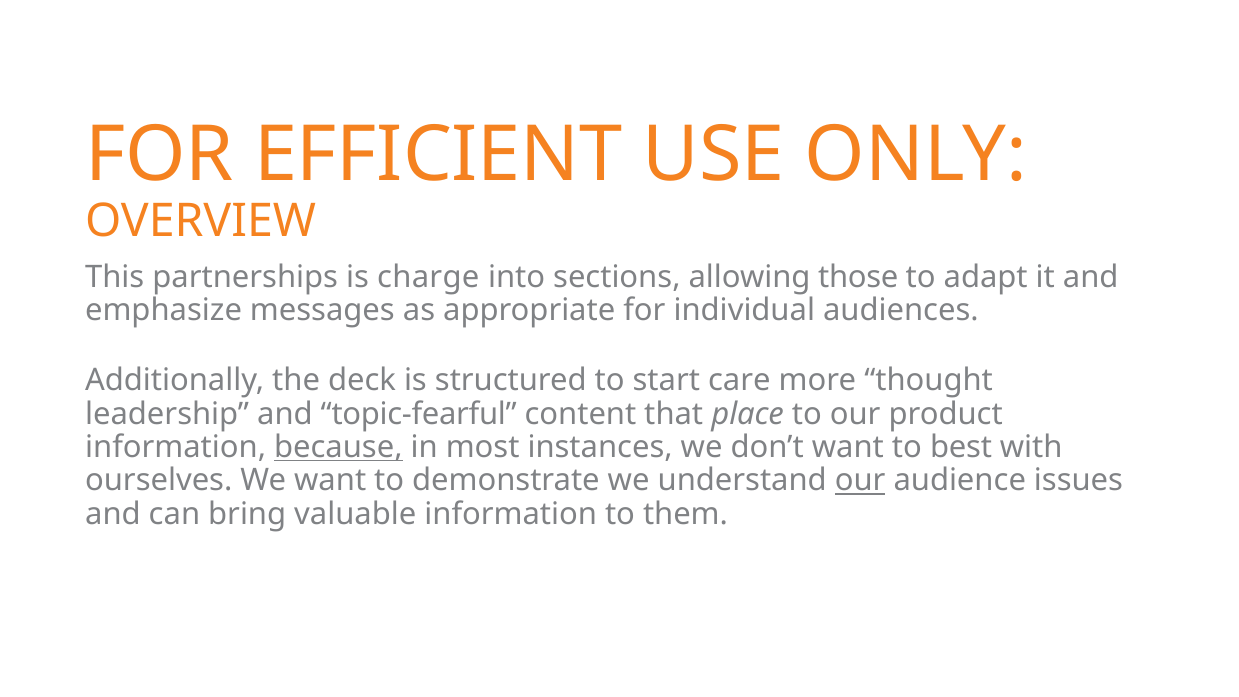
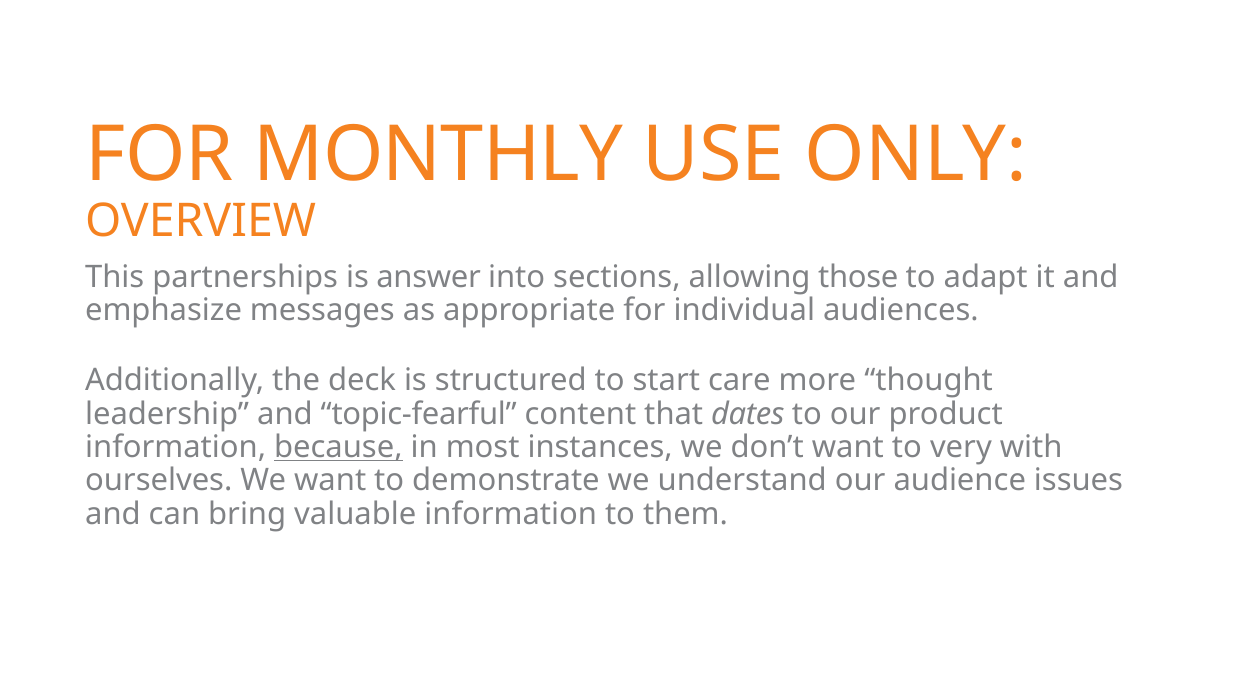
EFFICIENT: EFFICIENT -> MONTHLY
charge: charge -> answer
place: place -> dates
best: best -> very
our at (860, 481) underline: present -> none
